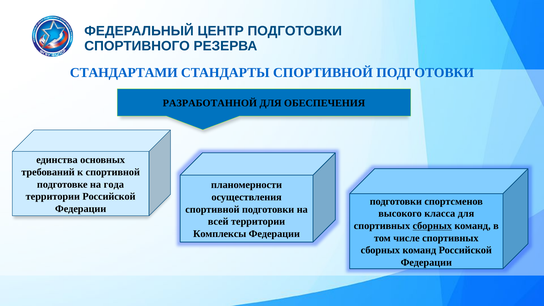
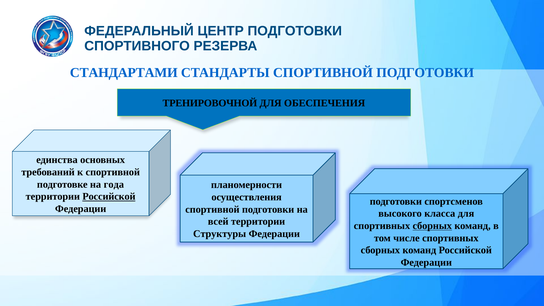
РАЗРАБОТАННОЙ: РАЗРАБОТАННОЙ -> ТРЕНИРОВОЧНОЙ
Российской at (109, 197) underline: none -> present
Комплексы: Комплексы -> Структуры
